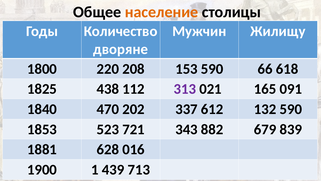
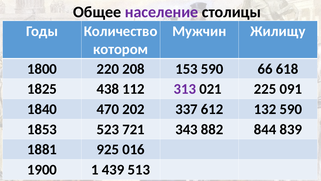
население colour: orange -> purple
дворяне: дворяне -> котором
165: 165 -> 225
679: 679 -> 844
628: 628 -> 925
713: 713 -> 513
